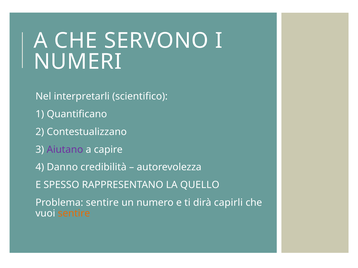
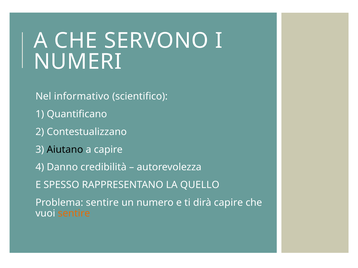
interpretarli: interpretarli -> informativo
Aiutano colour: purple -> black
dirà capirli: capirli -> capire
